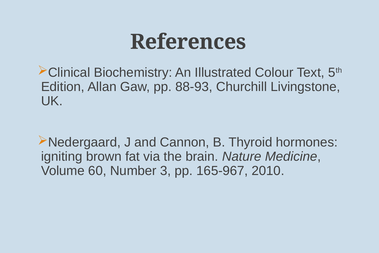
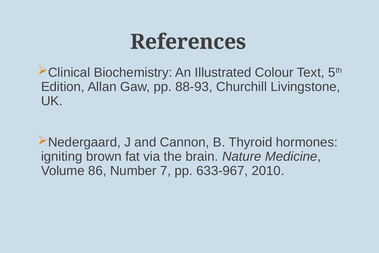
60: 60 -> 86
3: 3 -> 7
165-967: 165-967 -> 633-967
